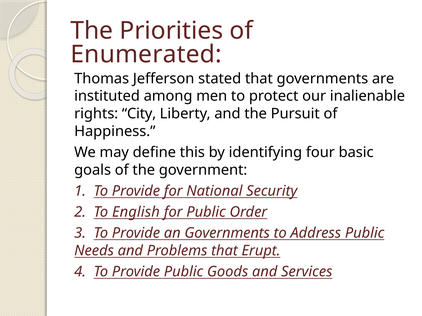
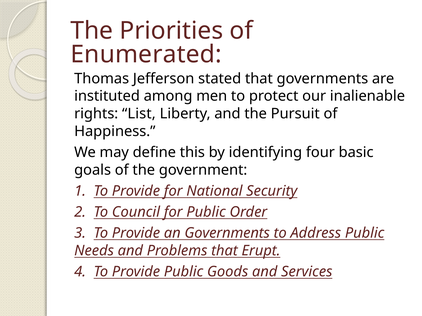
City: City -> List
English: English -> Council
